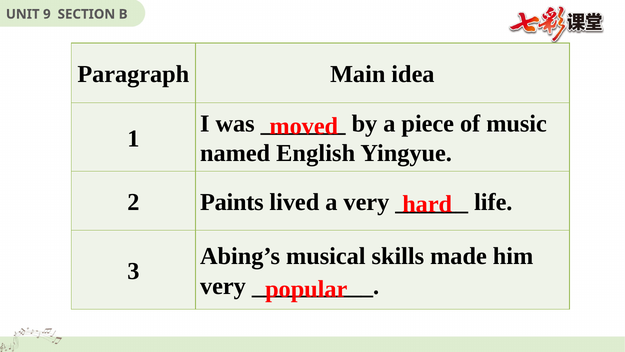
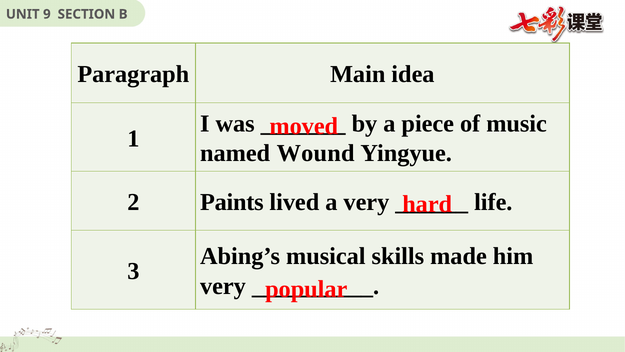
English: English -> Wound
